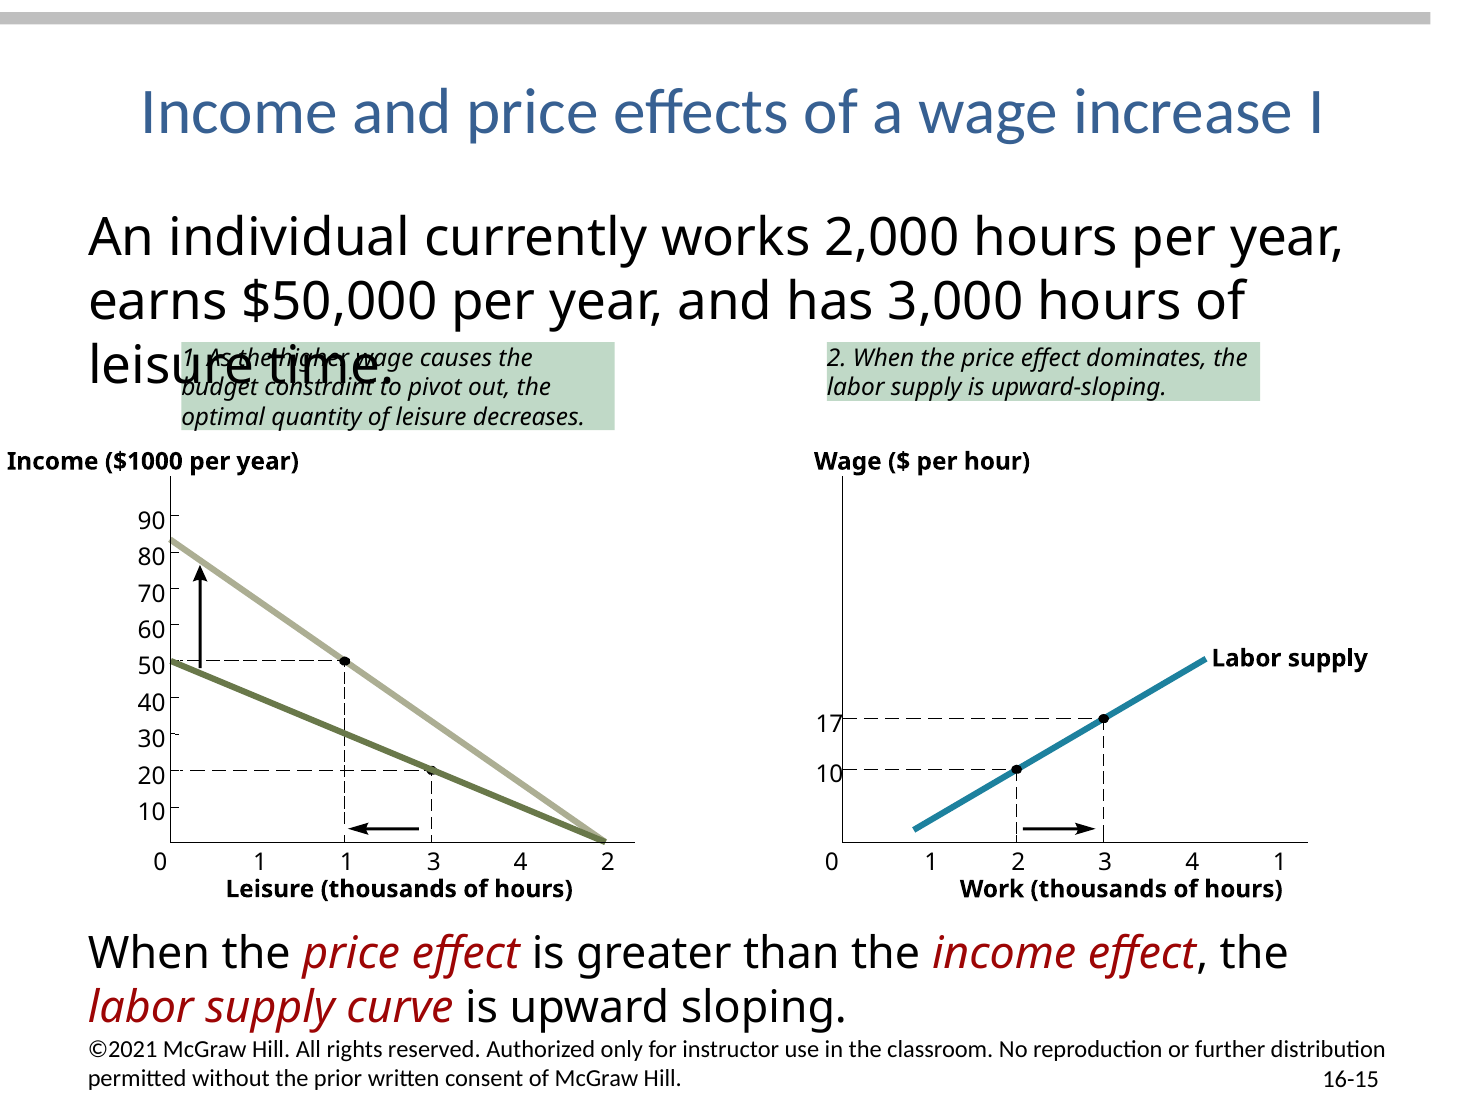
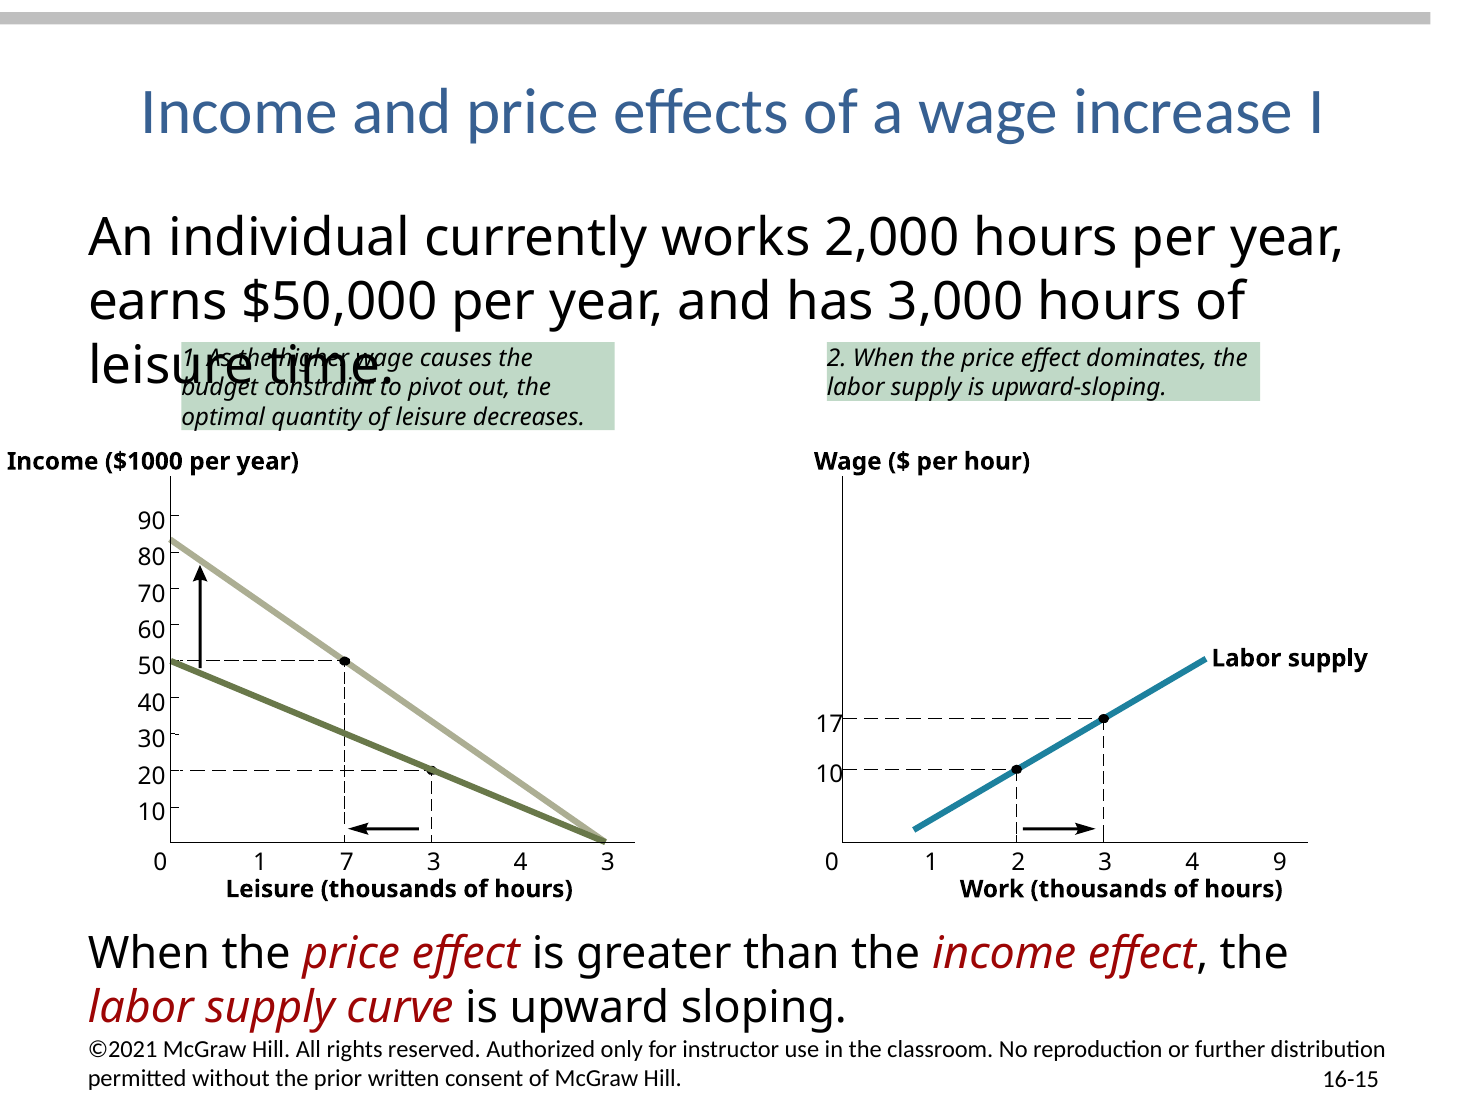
1 1: 1 -> 7
4 2: 2 -> 3
4 1: 1 -> 9
